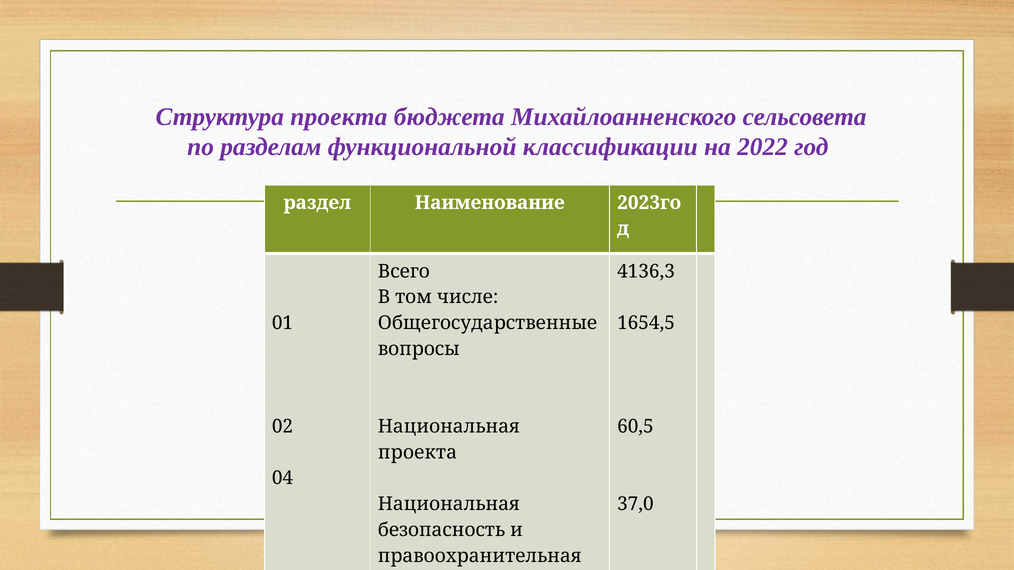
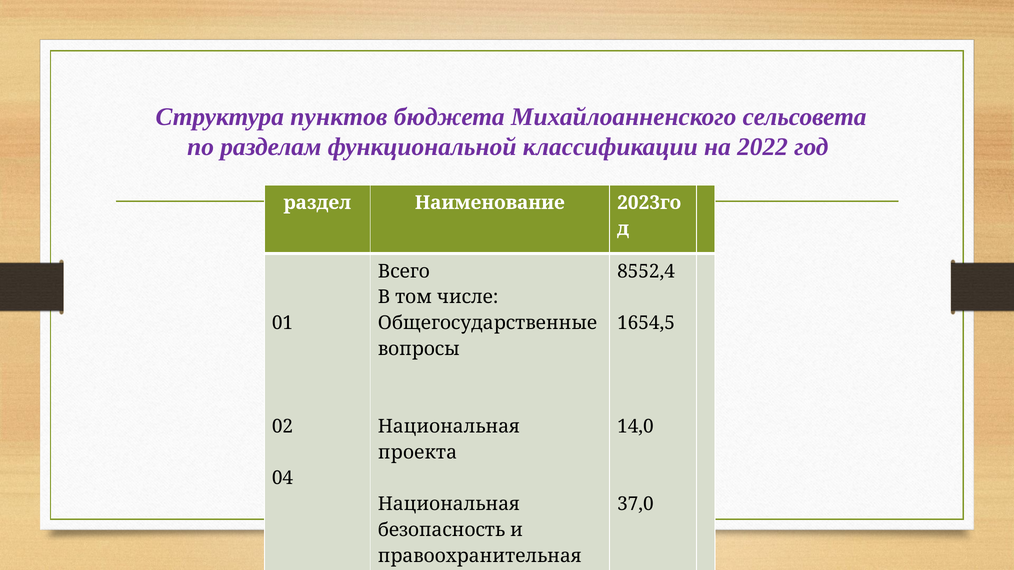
Структура проекта: проекта -> пунктов
4136,3: 4136,3 -> 8552,4
60,5: 60,5 -> 14,0
